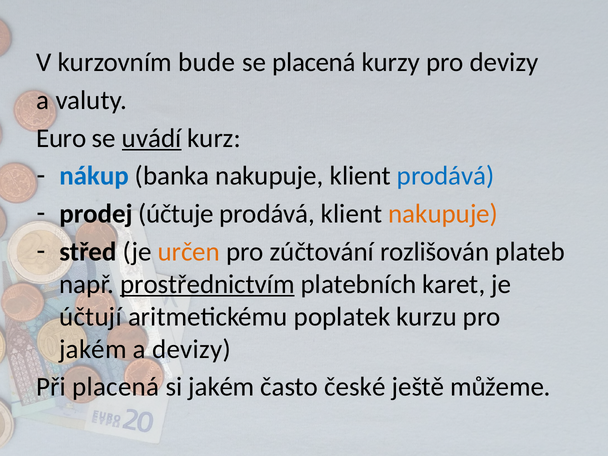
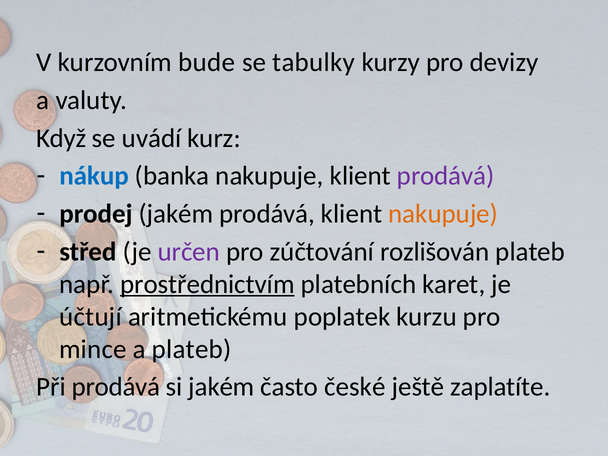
se placená: placená -> tabulky
Euro: Euro -> Když
uvádí underline: present -> none
prodává at (446, 176) colour: blue -> purple
prodej účtuje: účtuje -> jakém
určen colour: orange -> purple
jakém at (93, 349): jakém -> mince
a devizy: devizy -> plateb
Při placená: placená -> prodává
můžeme: můžeme -> zaplatíte
